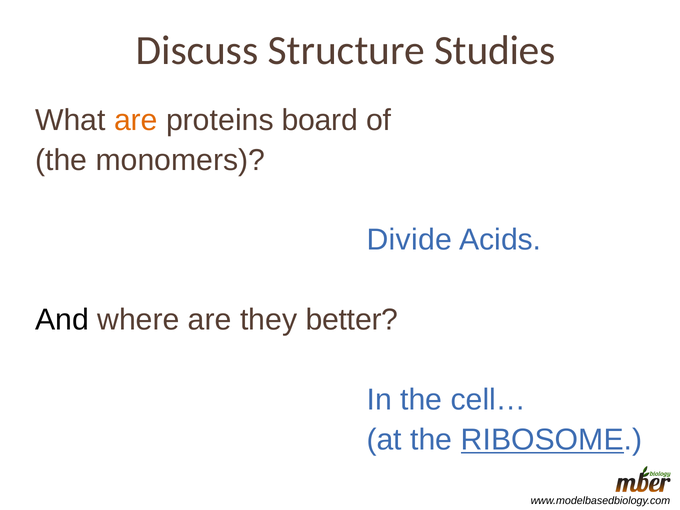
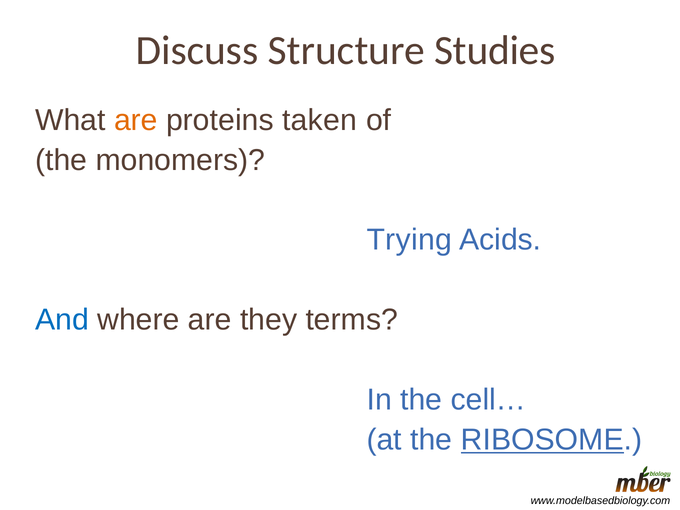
board: board -> taken
Divide: Divide -> Trying
And colour: black -> blue
better: better -> terms
